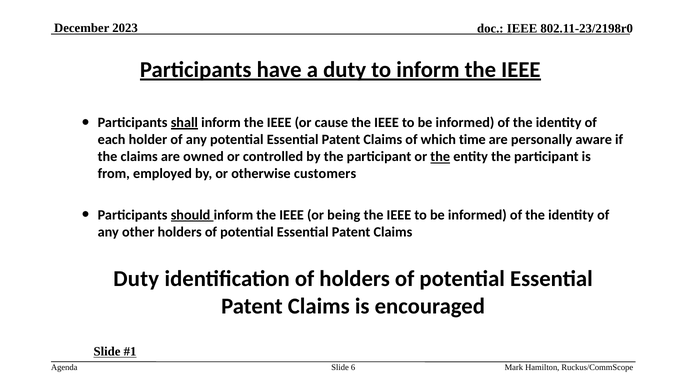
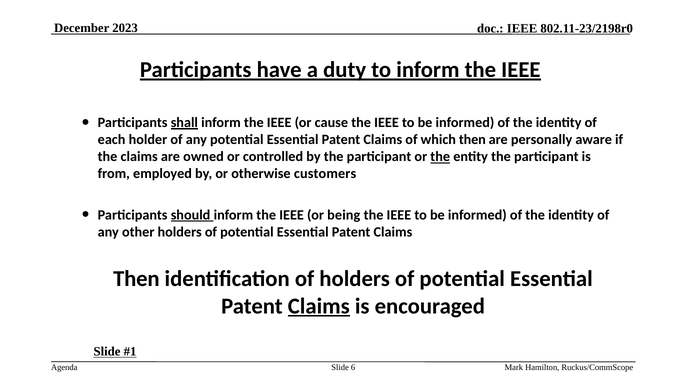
which time: time -> then
Duty at (136, 279): Duty -> Then
Claims at (319, 306) underline: none -> present
